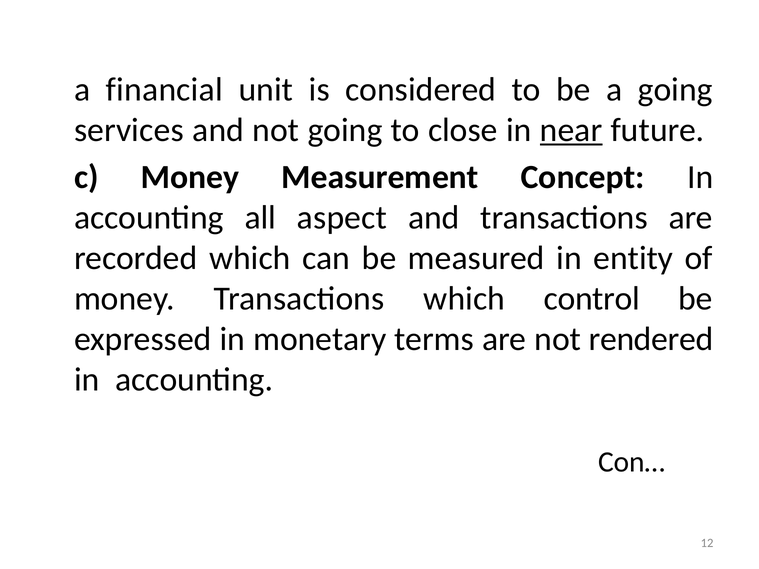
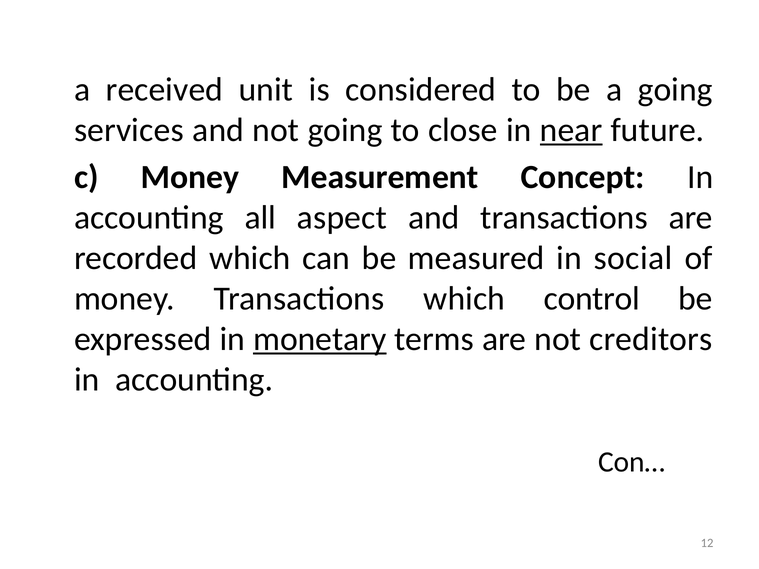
financial: financial -> received
entity: entity -> social
monetary underline: none -> present
rendered: rendered -> creditors
